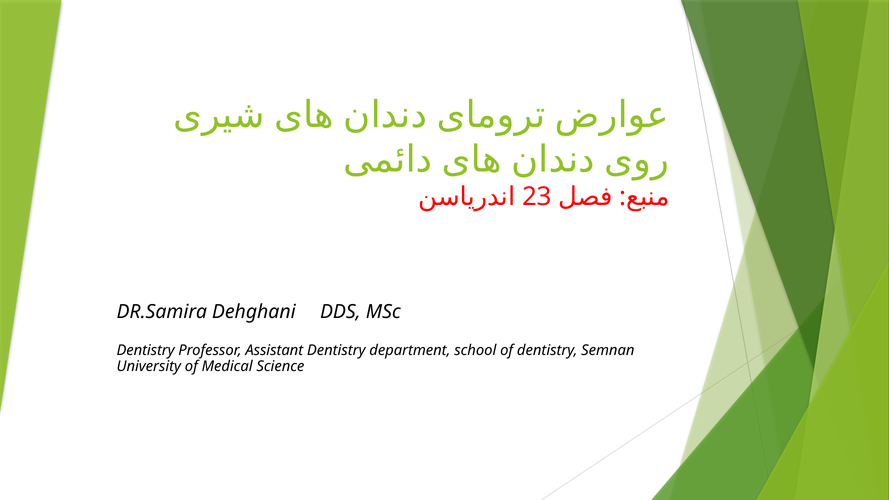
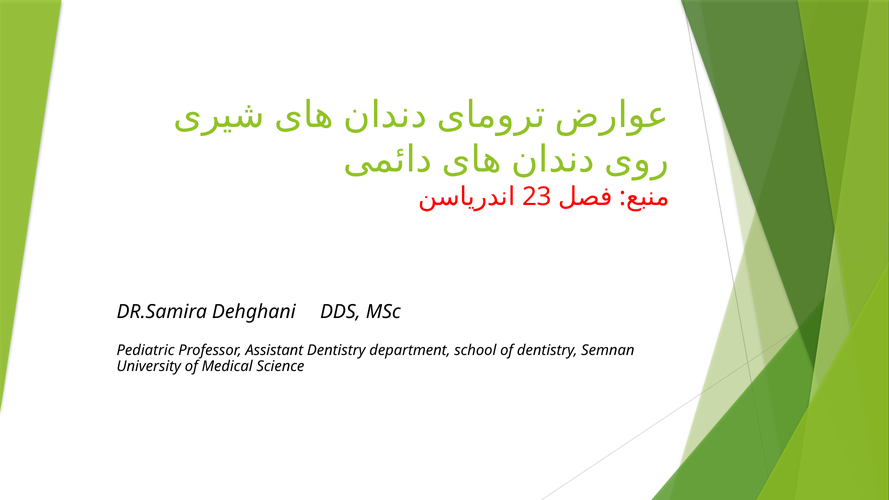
Dentistry at (146, 351): Dentistry -> Pediatric
